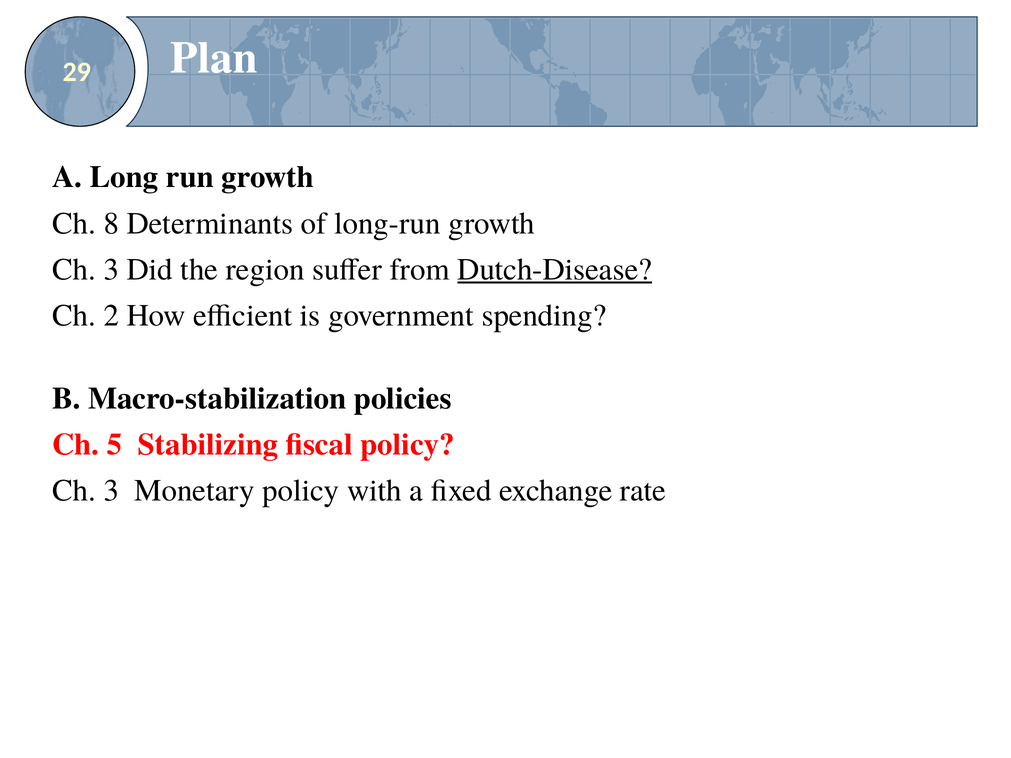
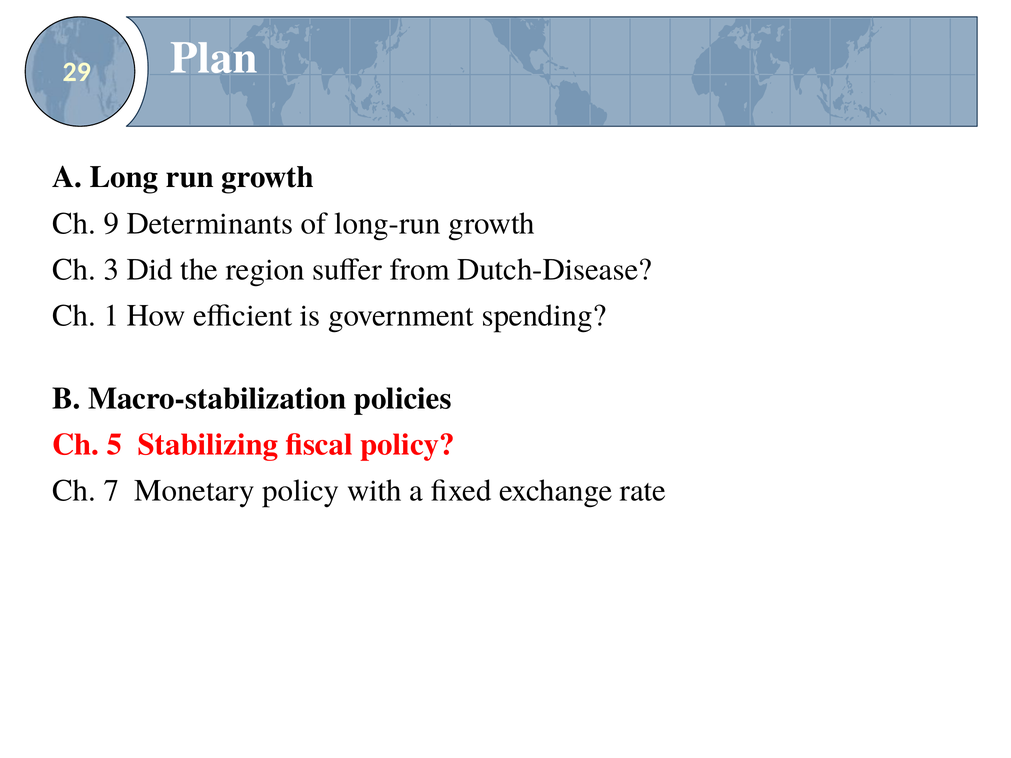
8 at (111, 223): 8 -> 9
Dutch-Disease underline: present -> none
2: 2 -> 1
3 at (111, 491): 3 -> 7
